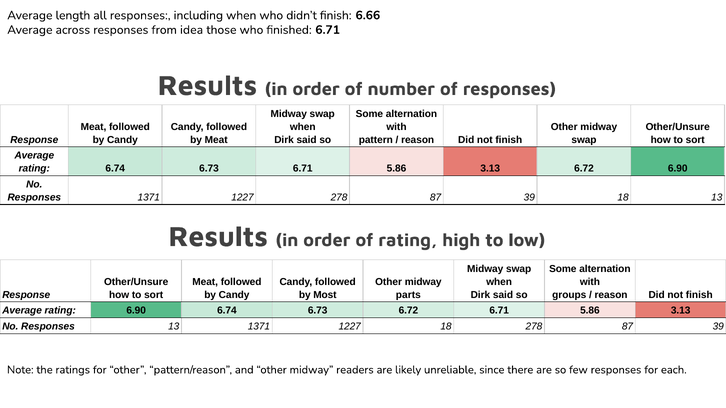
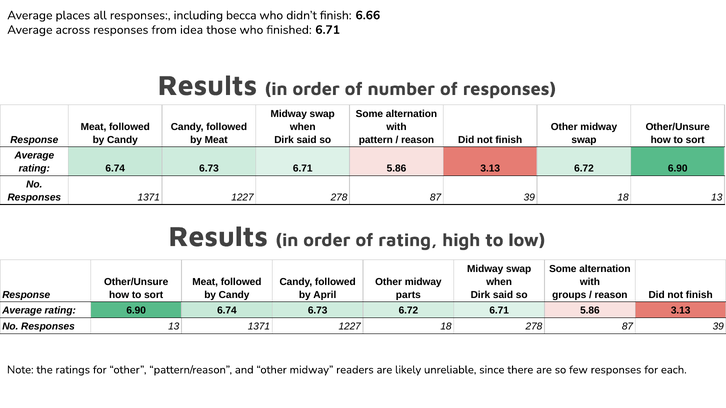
length: length -> places
including when: when -> becca
Most: Most -> April
